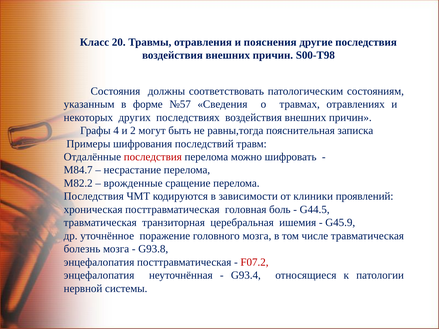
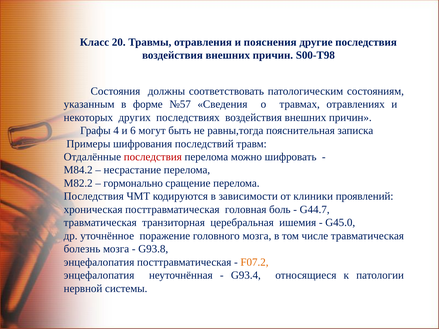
2: 2 -> 6
М84.7: М84.7 -> М84.2
врожденные: врожденные -> гормонально
G44.5: G44.5 -> G44.7
G45.9: G45.9 -> G45.0
F07.2 colour: red -> orange
